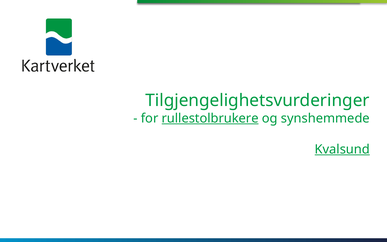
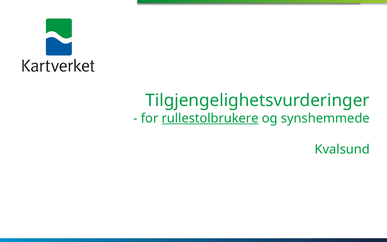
Kvalsund underline: present -> none
